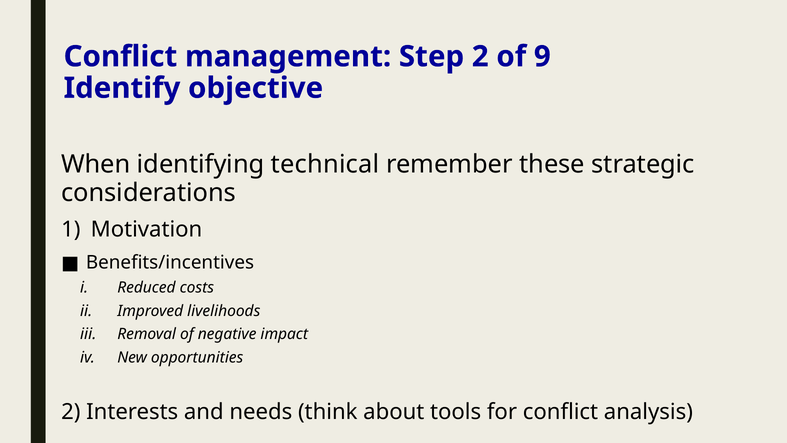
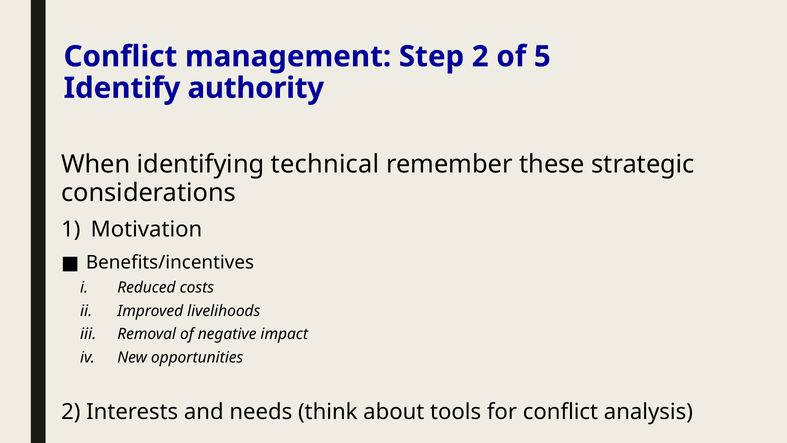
9: 9 -> 5
objective: objective -> authority
